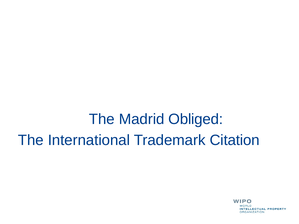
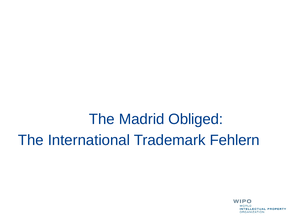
Citation: Citation -> Fehlern
